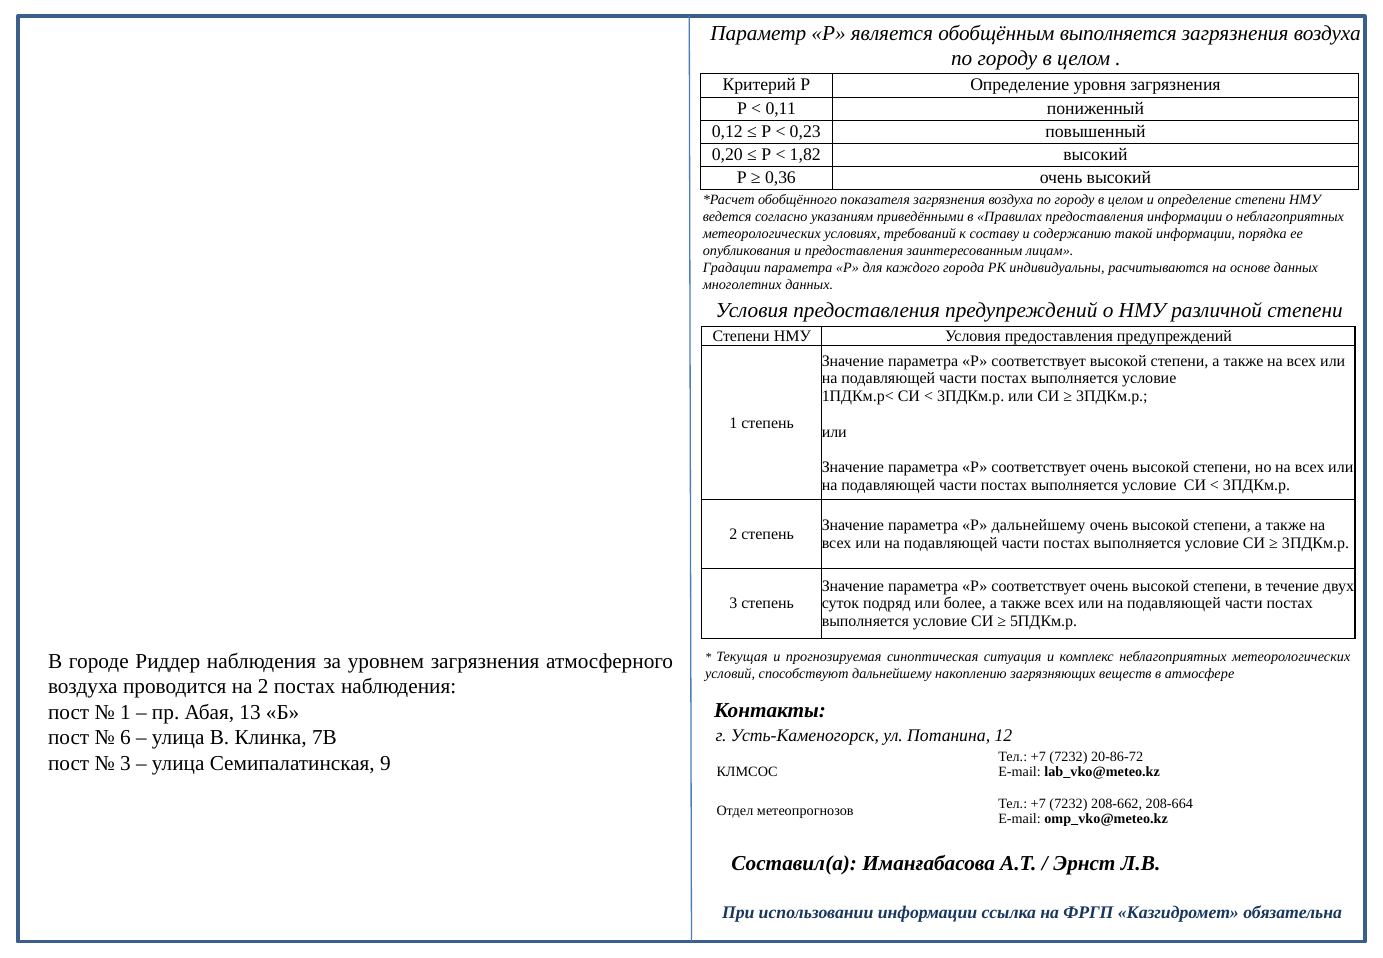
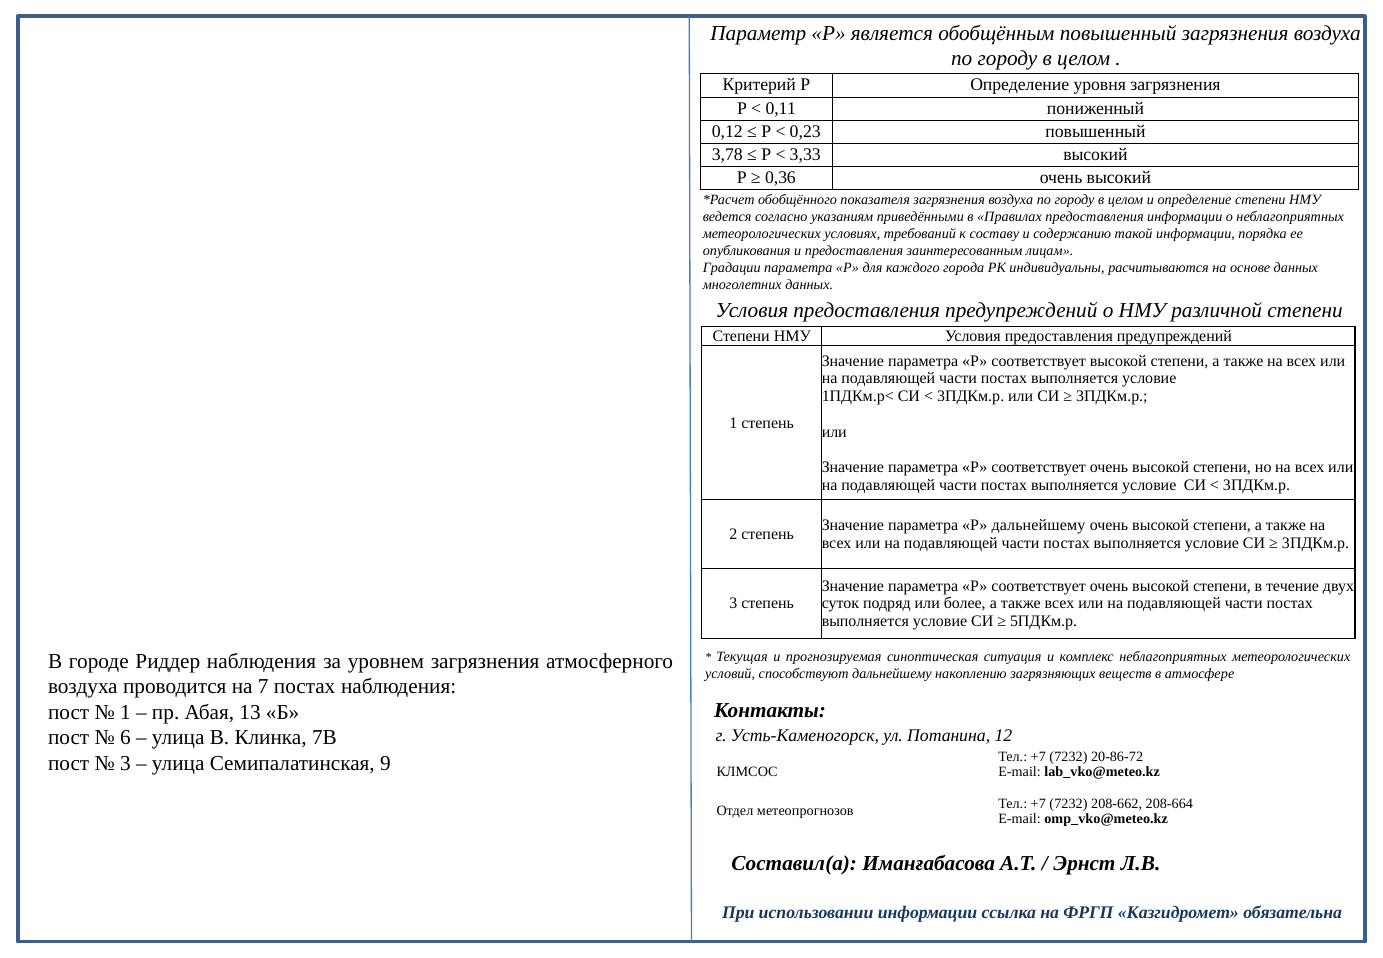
обобщённым выполняется: выполняется -> повышенный
0,20: 0,20 -> 3,78
1,82: 1,82 -> 3,33
на 2: 2 -> 7
